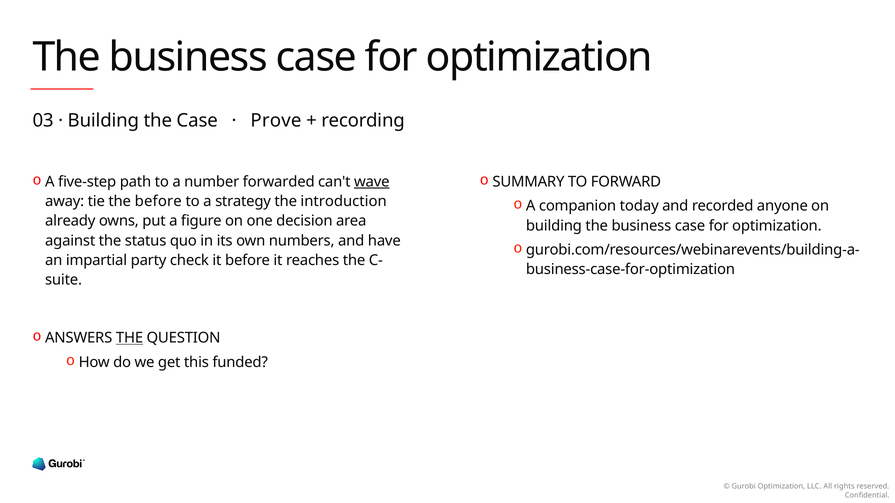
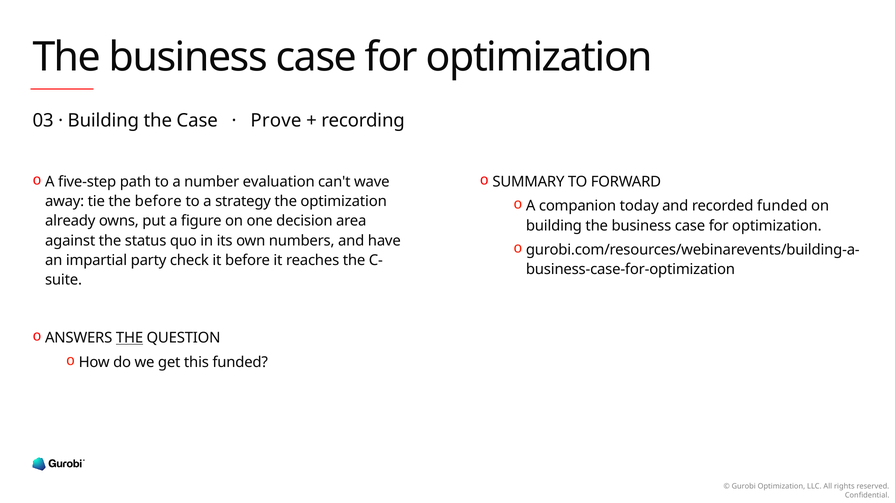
forwarded: forwarded -> evaluation
wave underline: present -> none
the introduction: introduction -> optimization
recorded anyone: anyone -> funded
